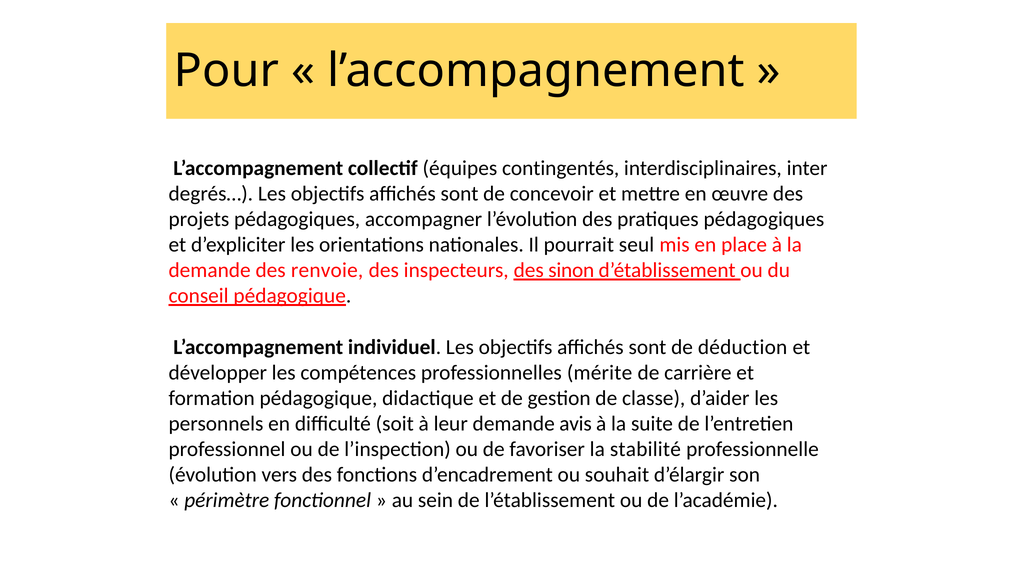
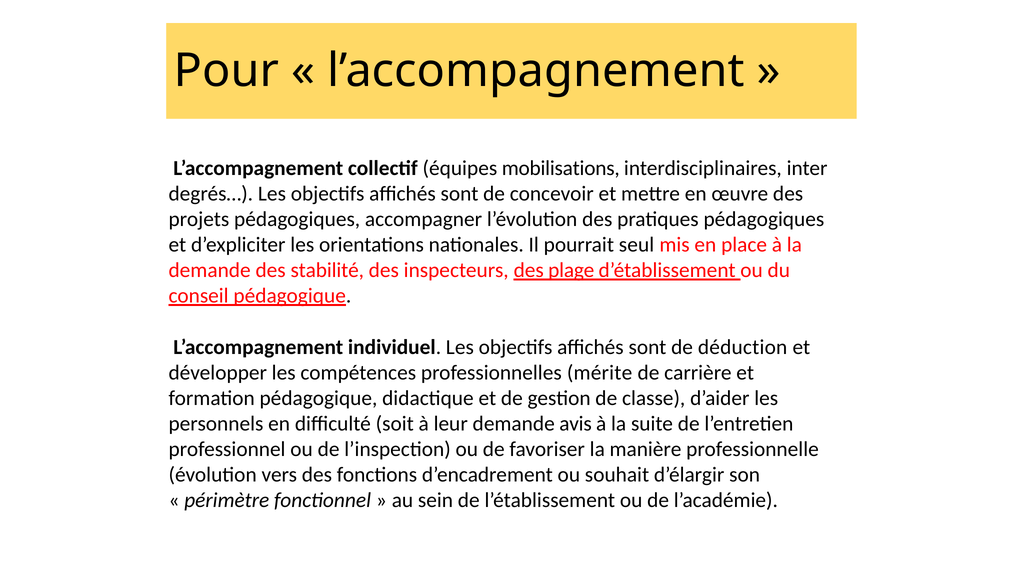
contingentés: contingentés -> mobilisations
renvoie: renvoie -> stabilité
sinon: sinon -> plage
stabilité: stabilité -> manière
